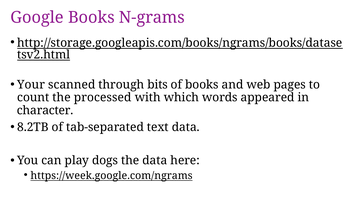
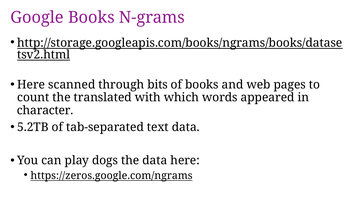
Your at (31, 84): Your -> Here
processed: processed -> translated
8.2TB: 8.2TB -> 5.2TB
https://week.google.com/ngrams: https://week.google.com/ngrams -> https://zeros.google.com/ngrams
